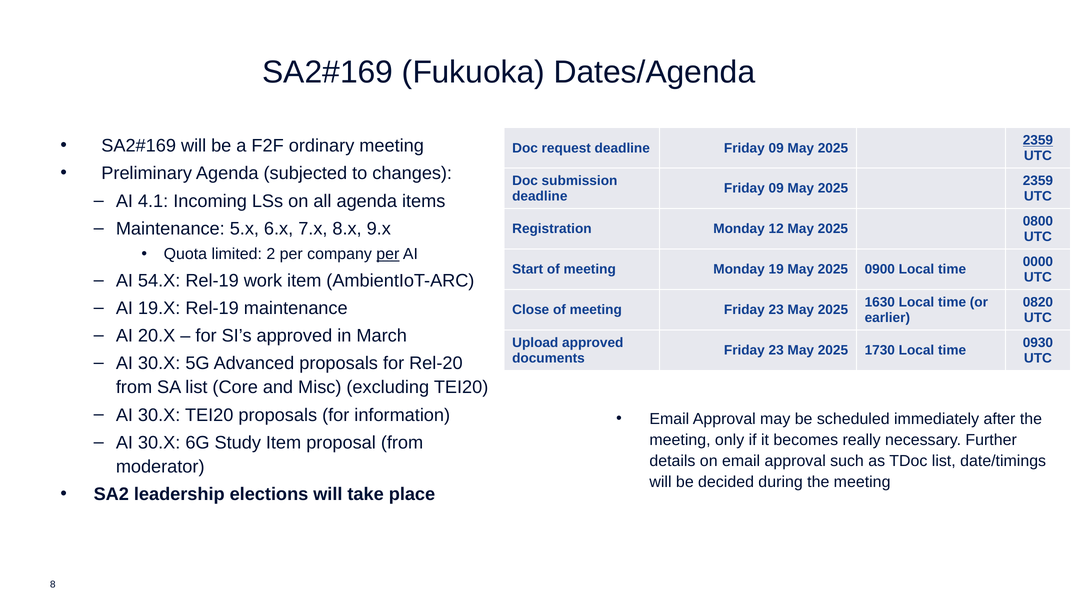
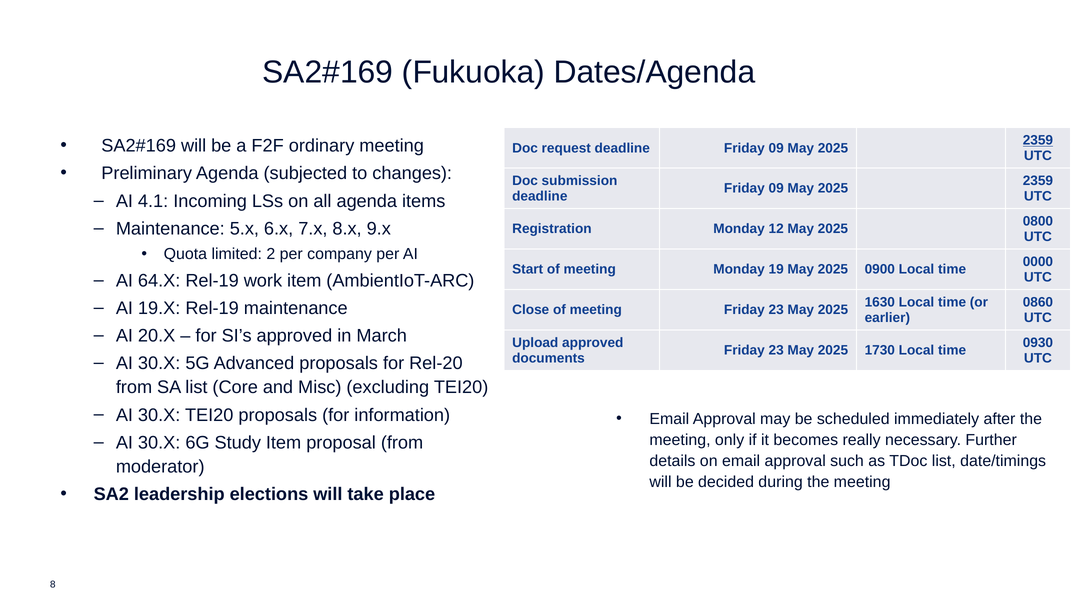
per at (388, 254) underline: present -> none
54.X: 54.X -> 64.X
0820: 0820 -> 0860
